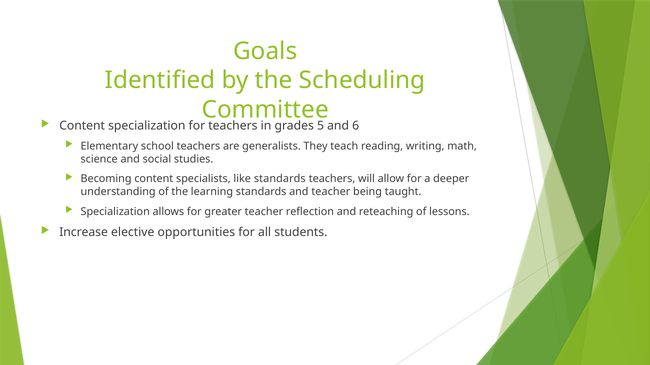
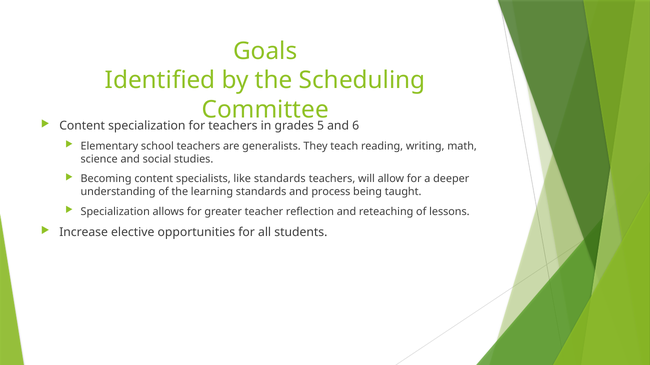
and teacher: teacher -> process
